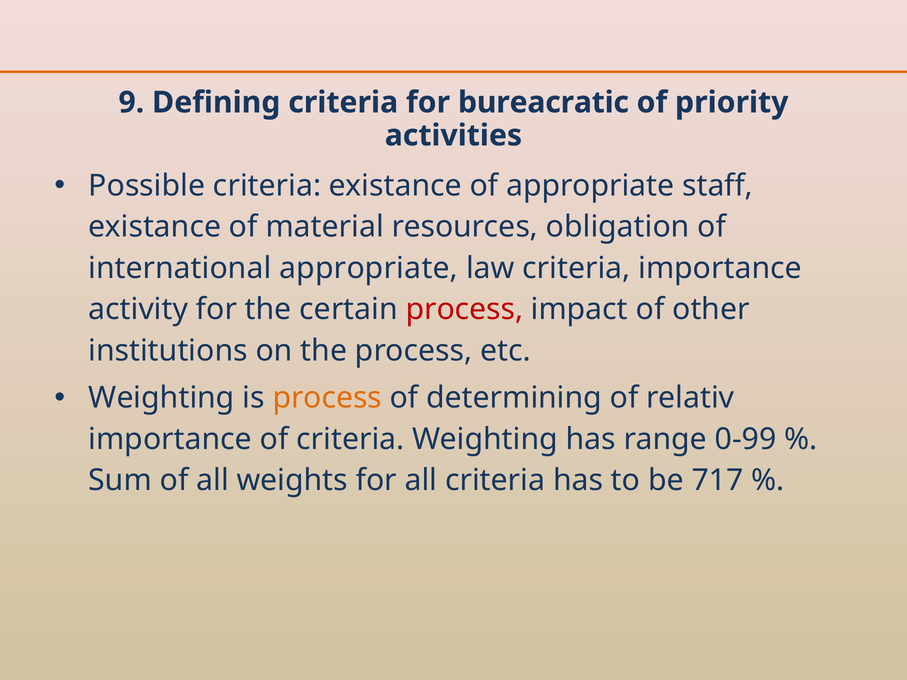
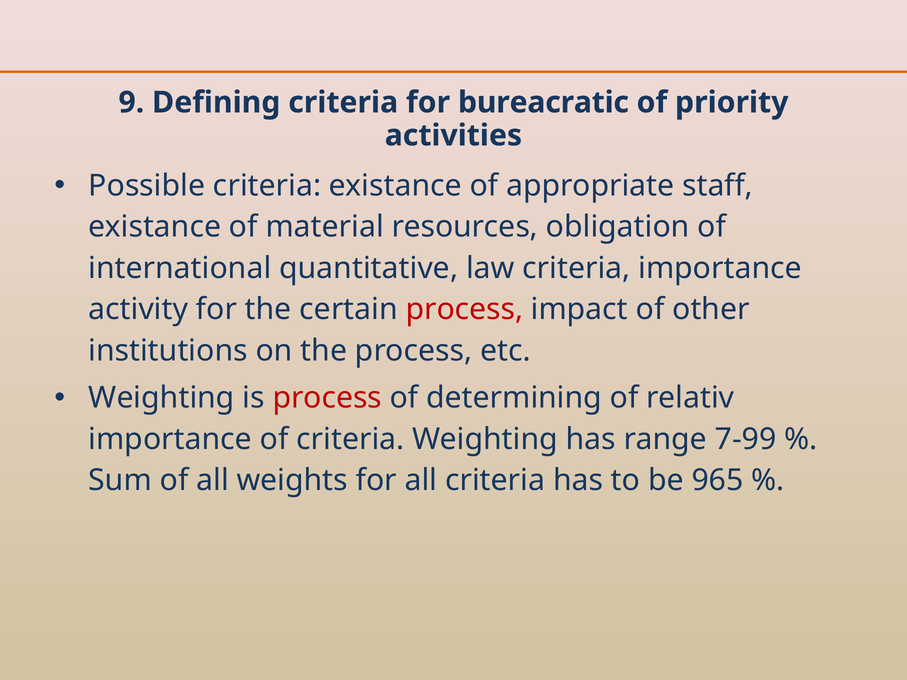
international appropriate: appropriate -> quantitative
process at (327, 398) colour: orange -> red
0-99: 0-99 -> 7-99
717: 717 -> 965
